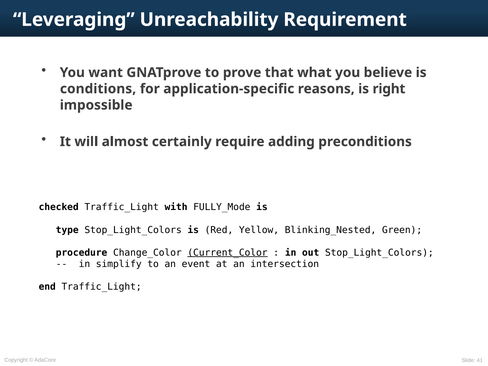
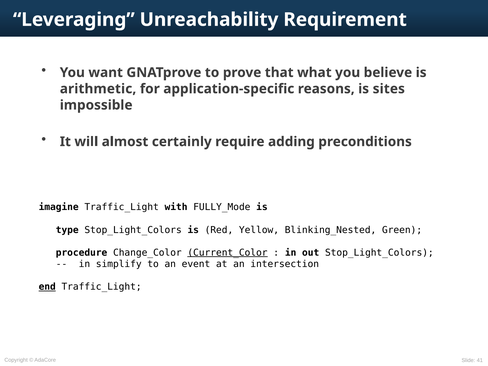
conditions: conditions -> arithmetic
right: right -> sites
checked: checked -> imagine
end underline: none -> present
